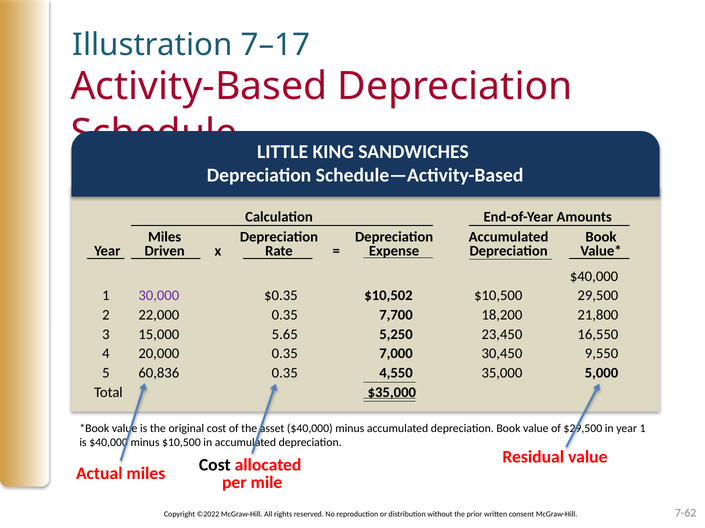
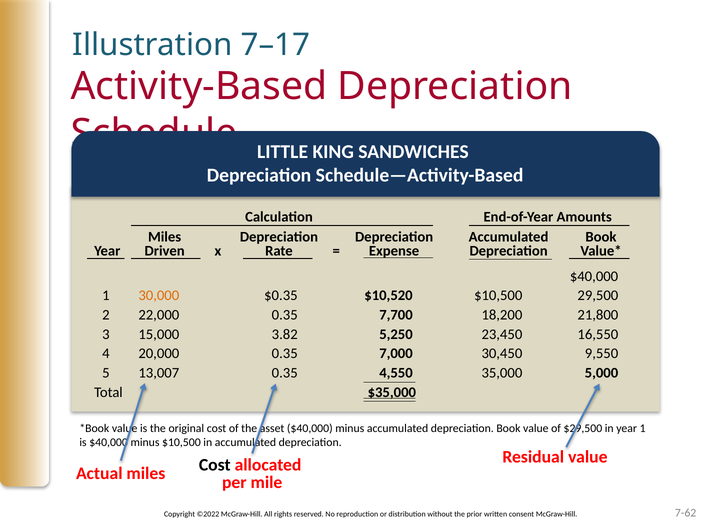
30,000 colour: purple -> orange
$10,502: $10,502 -> $10,520
5.65: 5.65 -> 3.82
60,836: 60,836 -> 13,007
